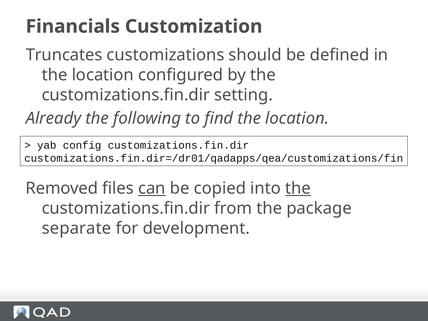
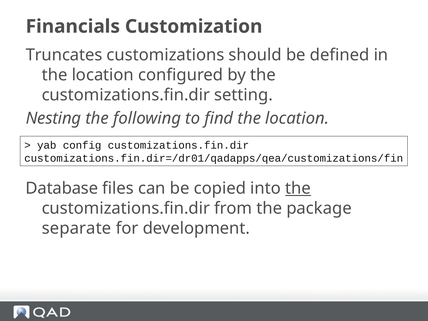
Already: Already -> Nesting
Removed: Removed -> Database
can underline: present -> none
